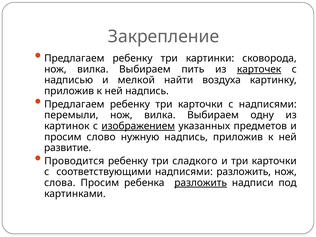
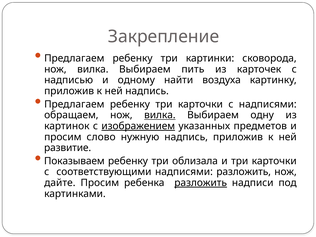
карточек underline: present -> none
мелкой: мелкой -> одному
перемыли: перемыли -> обращаем
вилка at (160, 115) underline: none -> present
Проводится: Проводится -> Показываем
сладкого: сладкого -> облизала
слова: слова -> дайте
